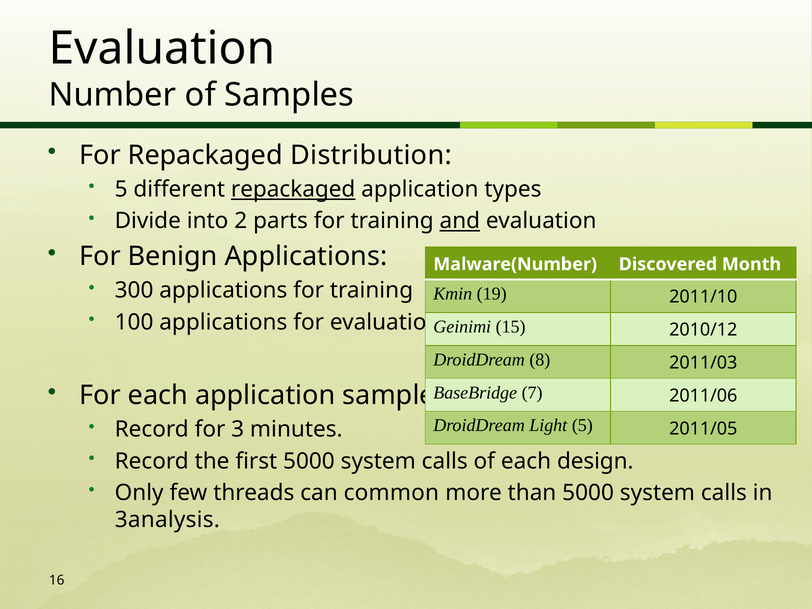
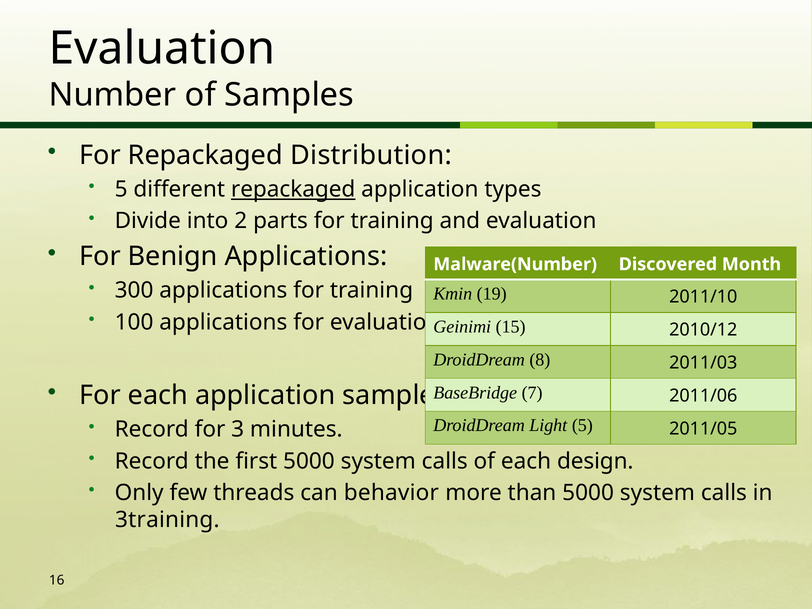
and underline: present -> none
common: common -> behavior
3analysis: 3analysis -> 3training
